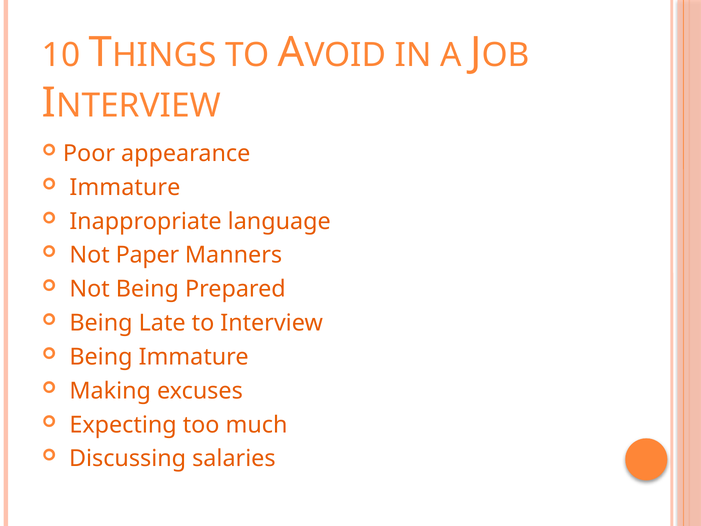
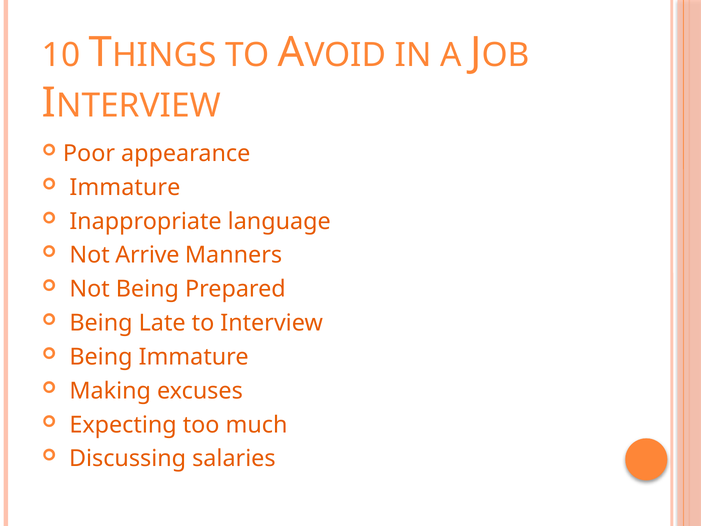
Paper: Paper -> Arrive
